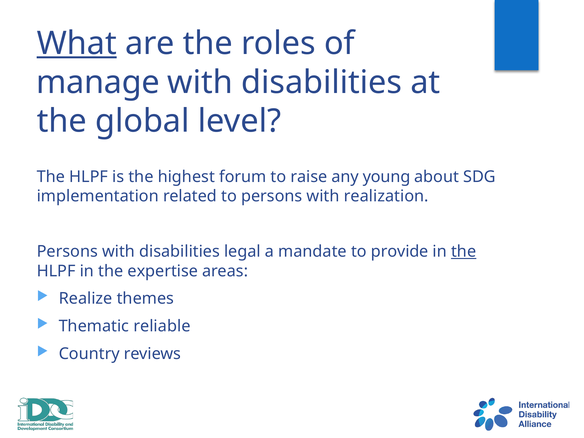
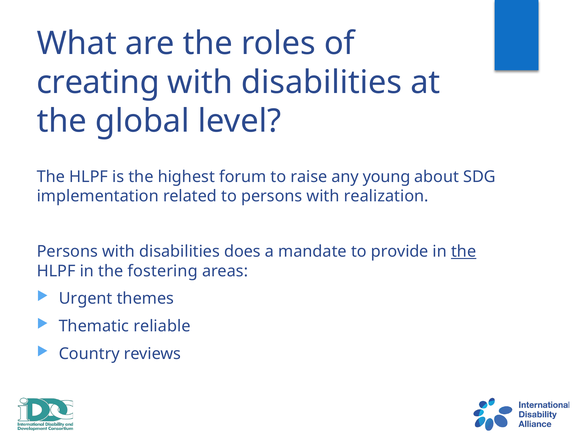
What underline: present -> none
manage: manage -> creating
legal: legal -> does
expertise: expertise -> fostering
Realize: Realize -> Urgent
